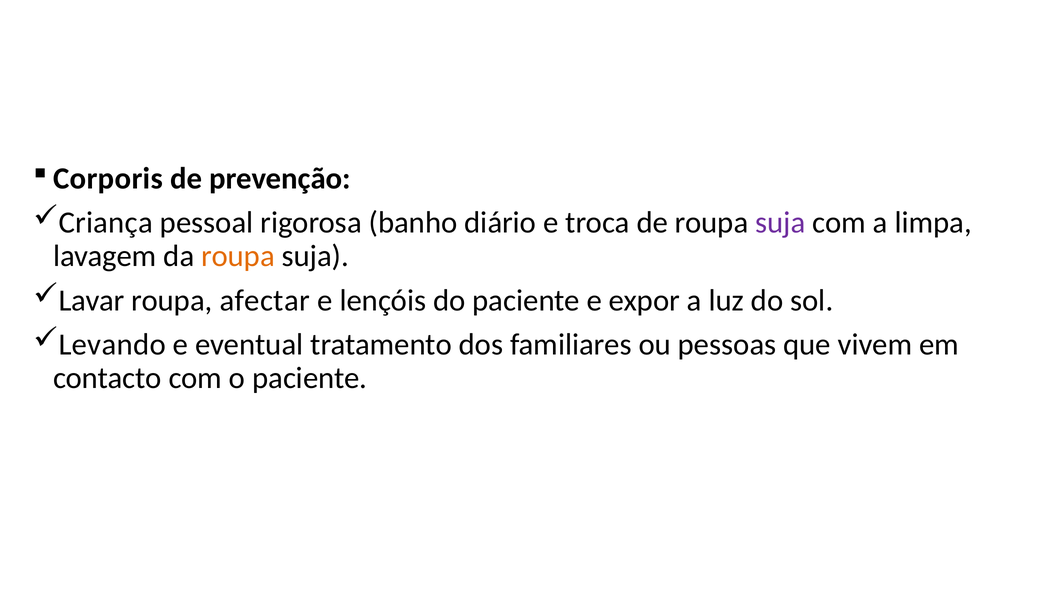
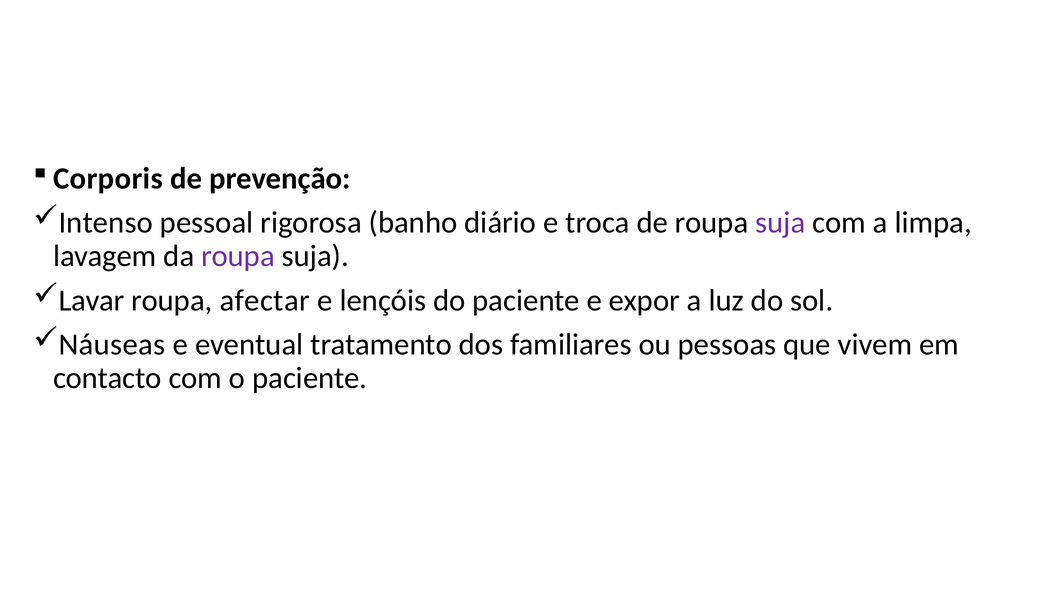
Criança: Criança -> Intenso
roupa at (238, 256) colour: orange -> purple
Levando: Levando -> Náuseas
